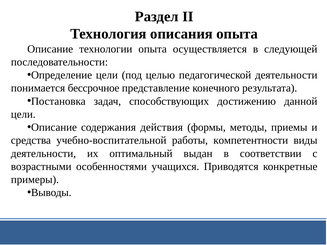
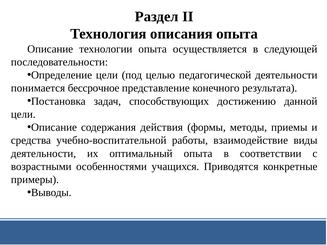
компетентности: компетентности -> взаимодействие
оптимальный выдан: выдан -> опыта
